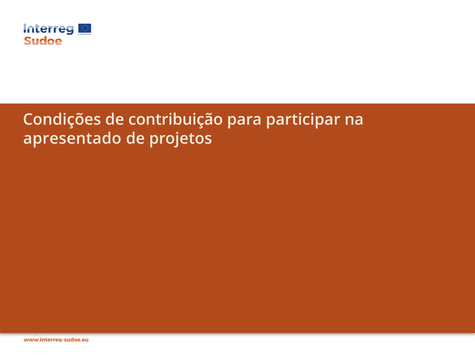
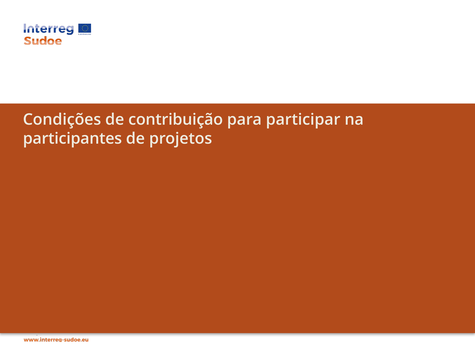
apresentado: apresentado -> participantes
